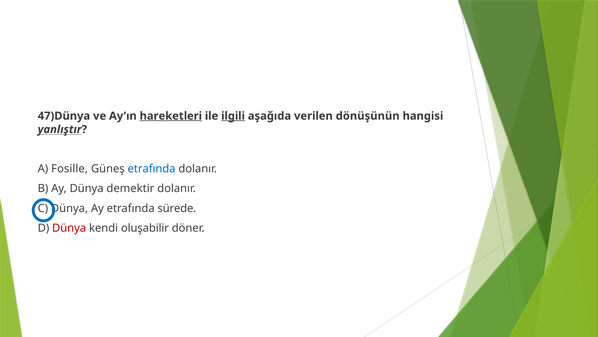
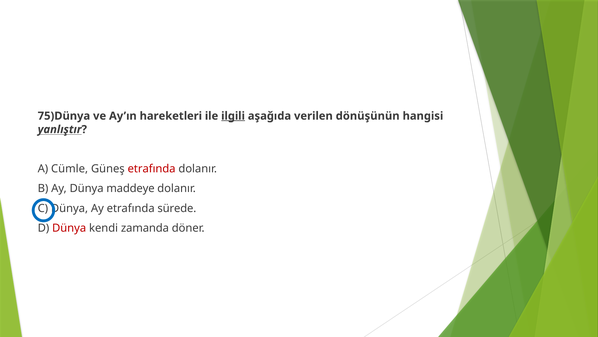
47)Dünya: 47)Dünya -> 75)Dünya
hareketleri underline: present -> none
Fosille: Fosille -> Cümle
etrafında at (152, 169) colour: blue -> red
demektir: demektir -> maddeye
oluşabilir: oluşabilir -> zamanda
